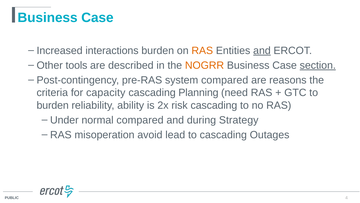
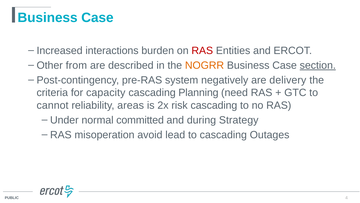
RAS at (202, 50) colour: orange -> red
and at (262, 50) underline: present -> none
tools: tools -> from
system compared: compared -> negatively
reasons: reasons -> delivery
burden at (53, 105): burden -> cannot
ability: ability -> areas
normal compared: compared -> committed
